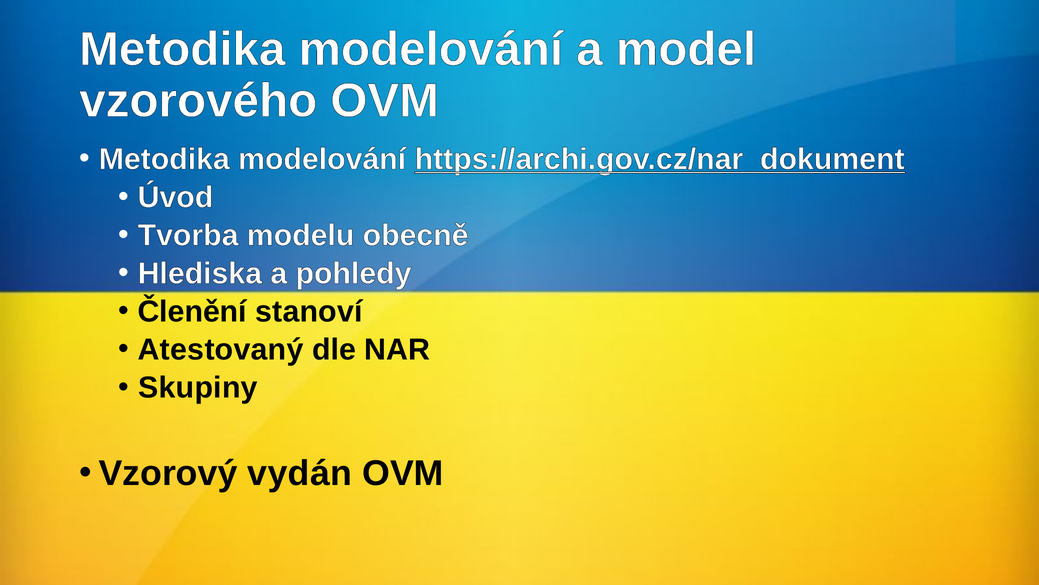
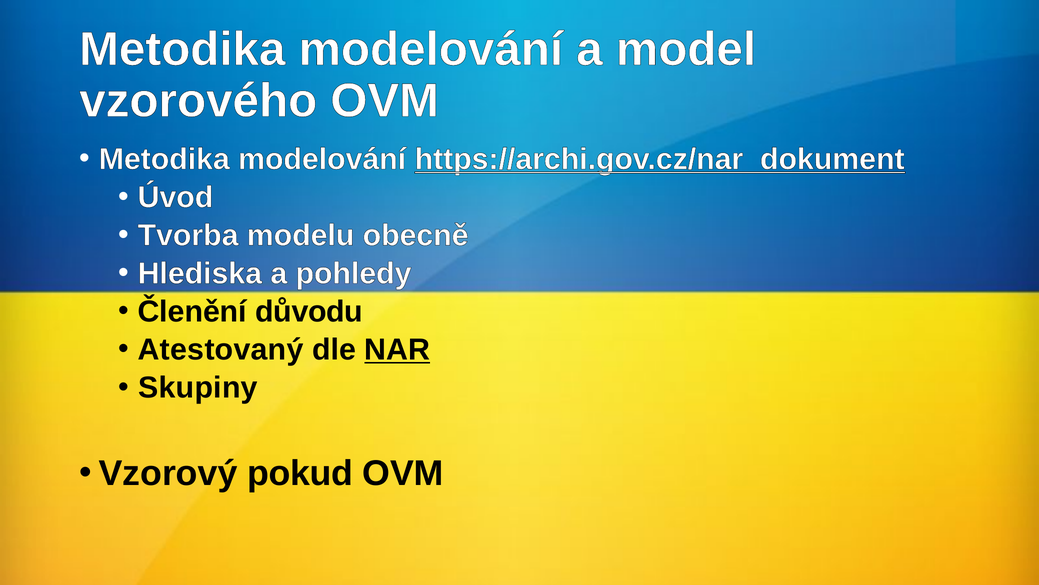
stanoví: stanoví -> důvodu
NAR underline: none -> present
vydán: vydán -> pokud
